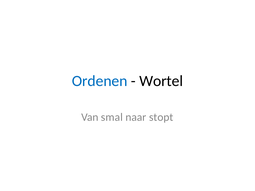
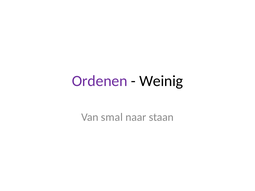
Ordenen colour: blue -> purple
Wortel: Wortel -> Weinig
stopt: stopt -> staan
